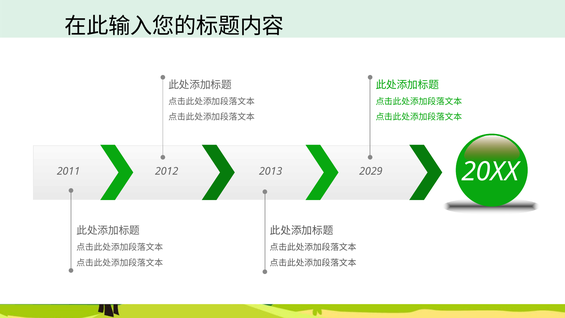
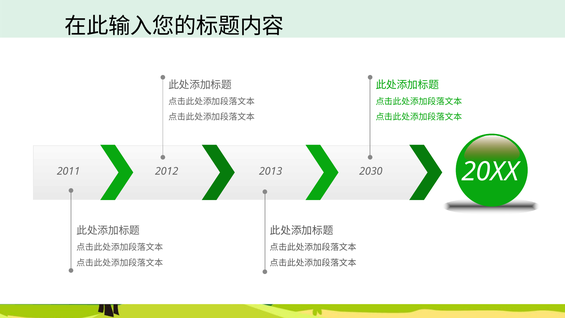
2029: 2029 -> 2030
